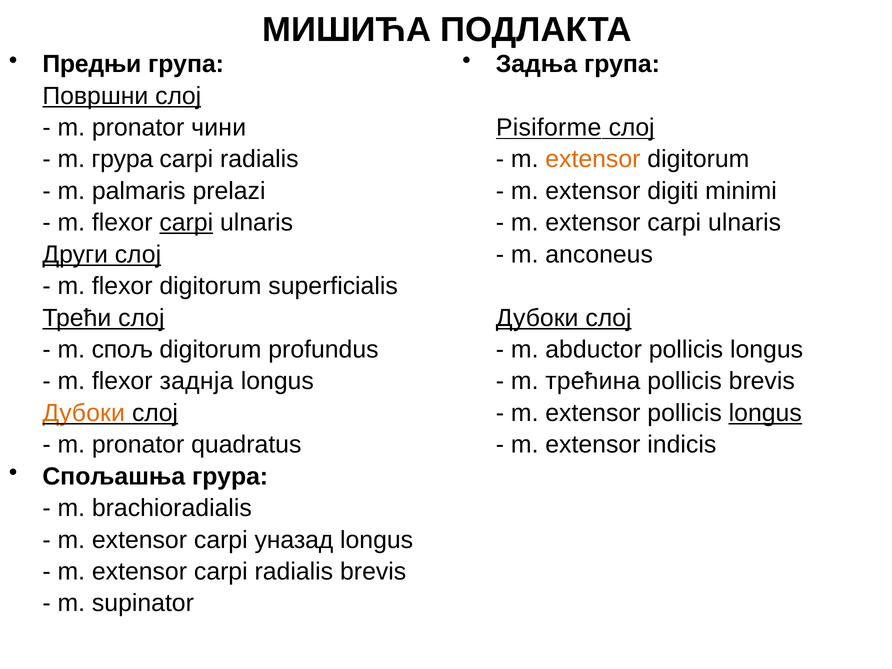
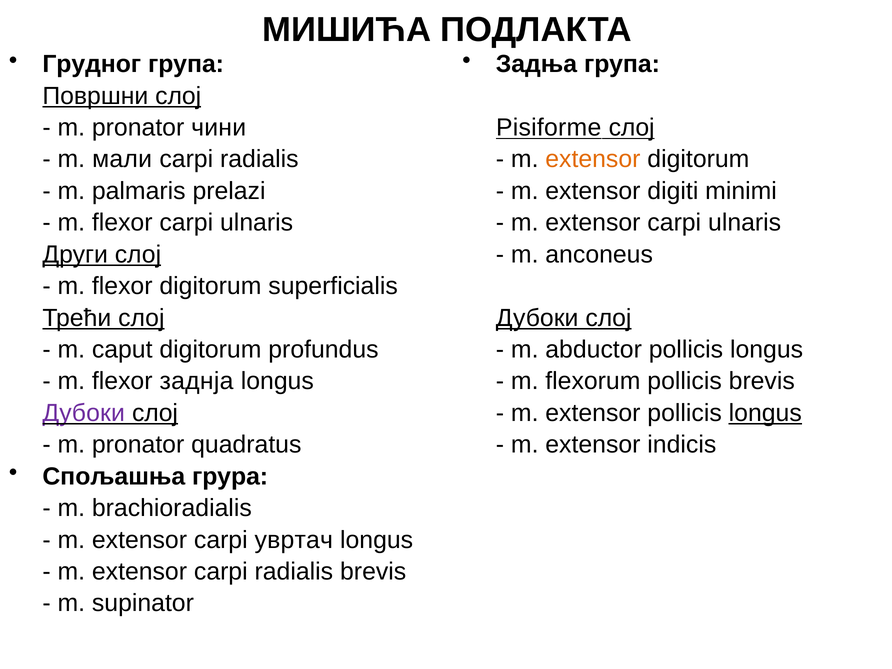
Предњи: Предњи -> Грудног
m груpa: груpa -> мали
carpi at (186, 223) underline: present -> none
спољ: спољ -> caput
трећина: трећина -> flexorum
Дубоки at (84, 413) colour: orange -> purple
уназад: уназад -> увртач
